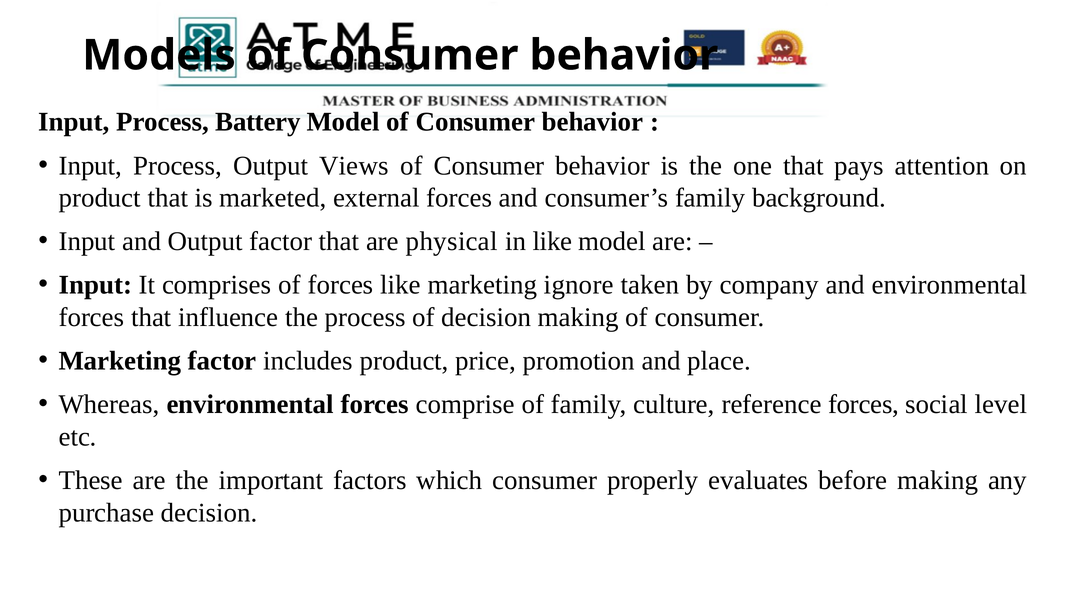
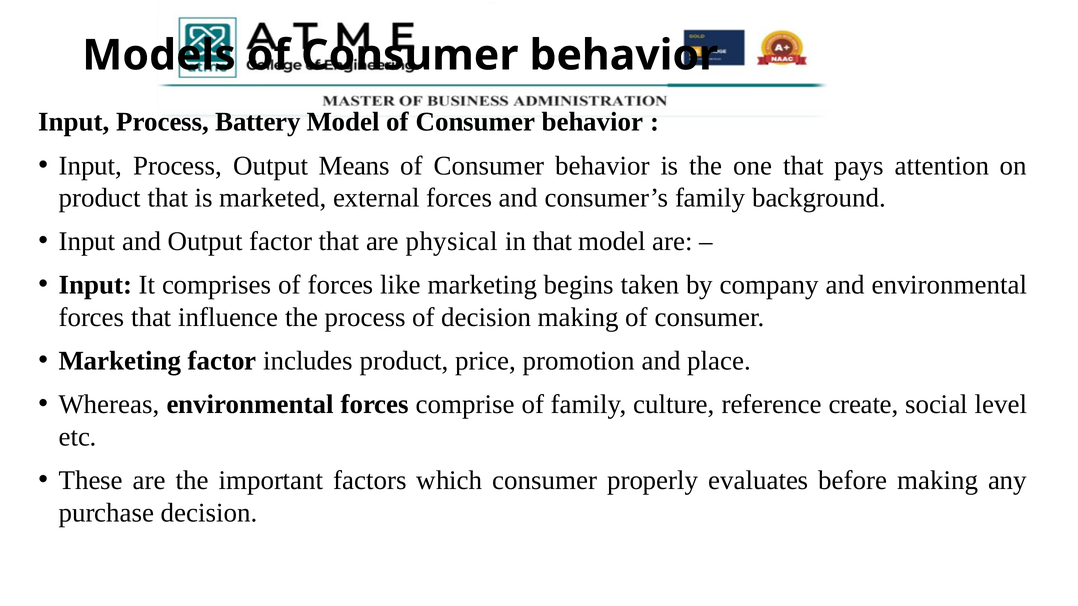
Views: Views -> Means
in like: like -> that
ignore: ignore -> begins
reference forces: forces -> create
